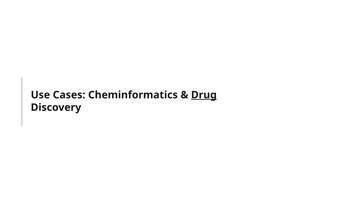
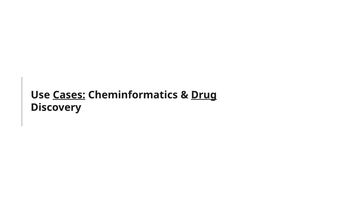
Cases underline: none -> present
